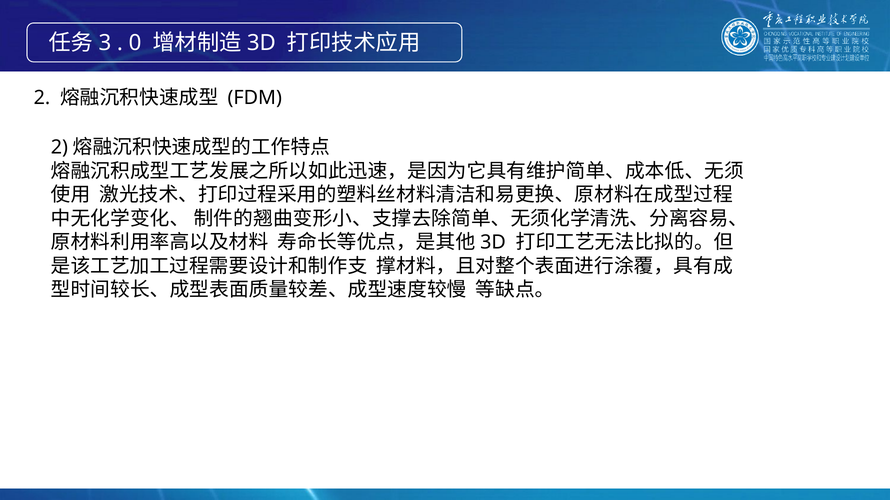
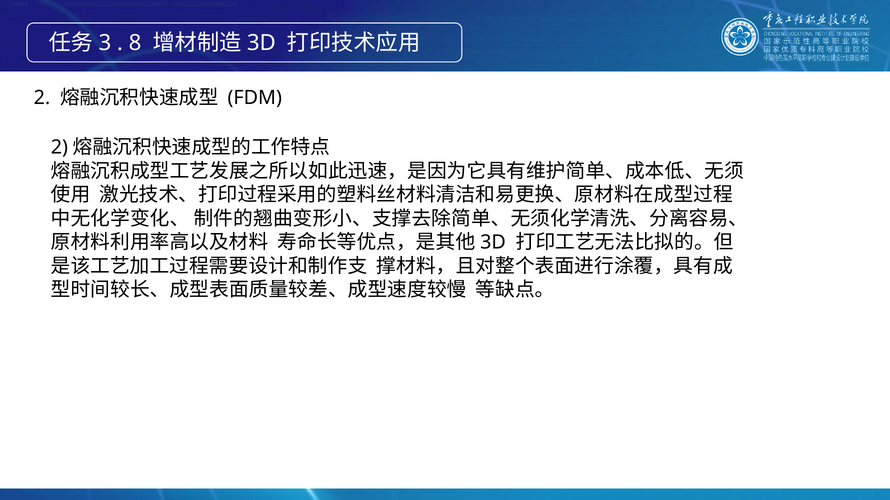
0: 0 -> 8
